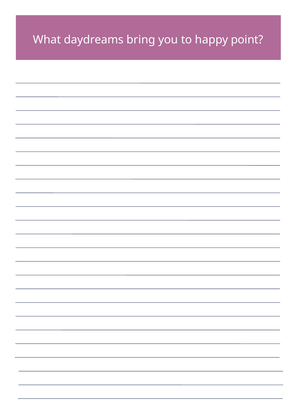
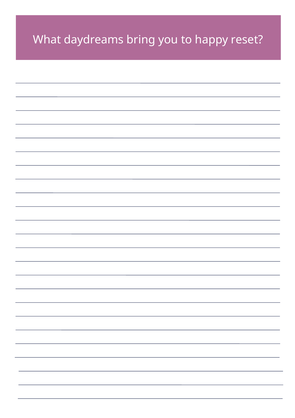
point: point -> reset
